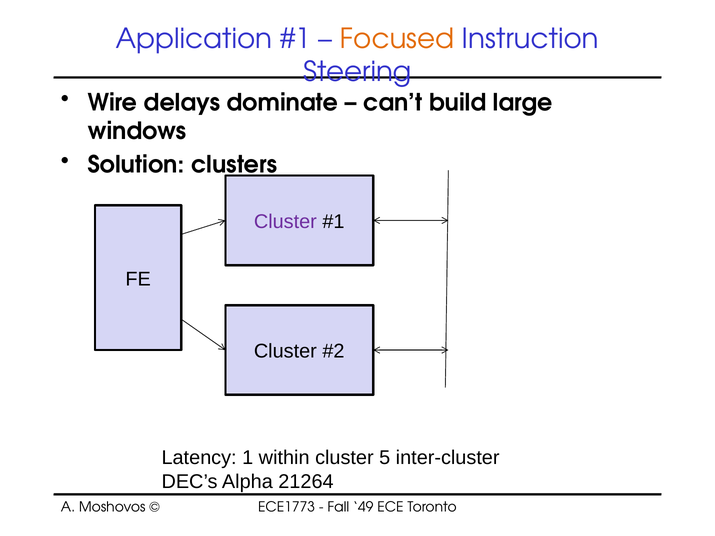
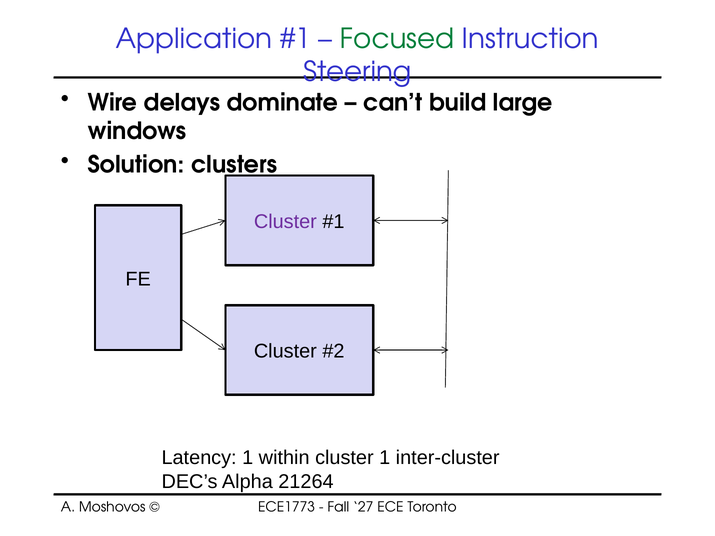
Focused colour: orange -> green
cluster 5: 5 -> 1
49: 49 -> 27
